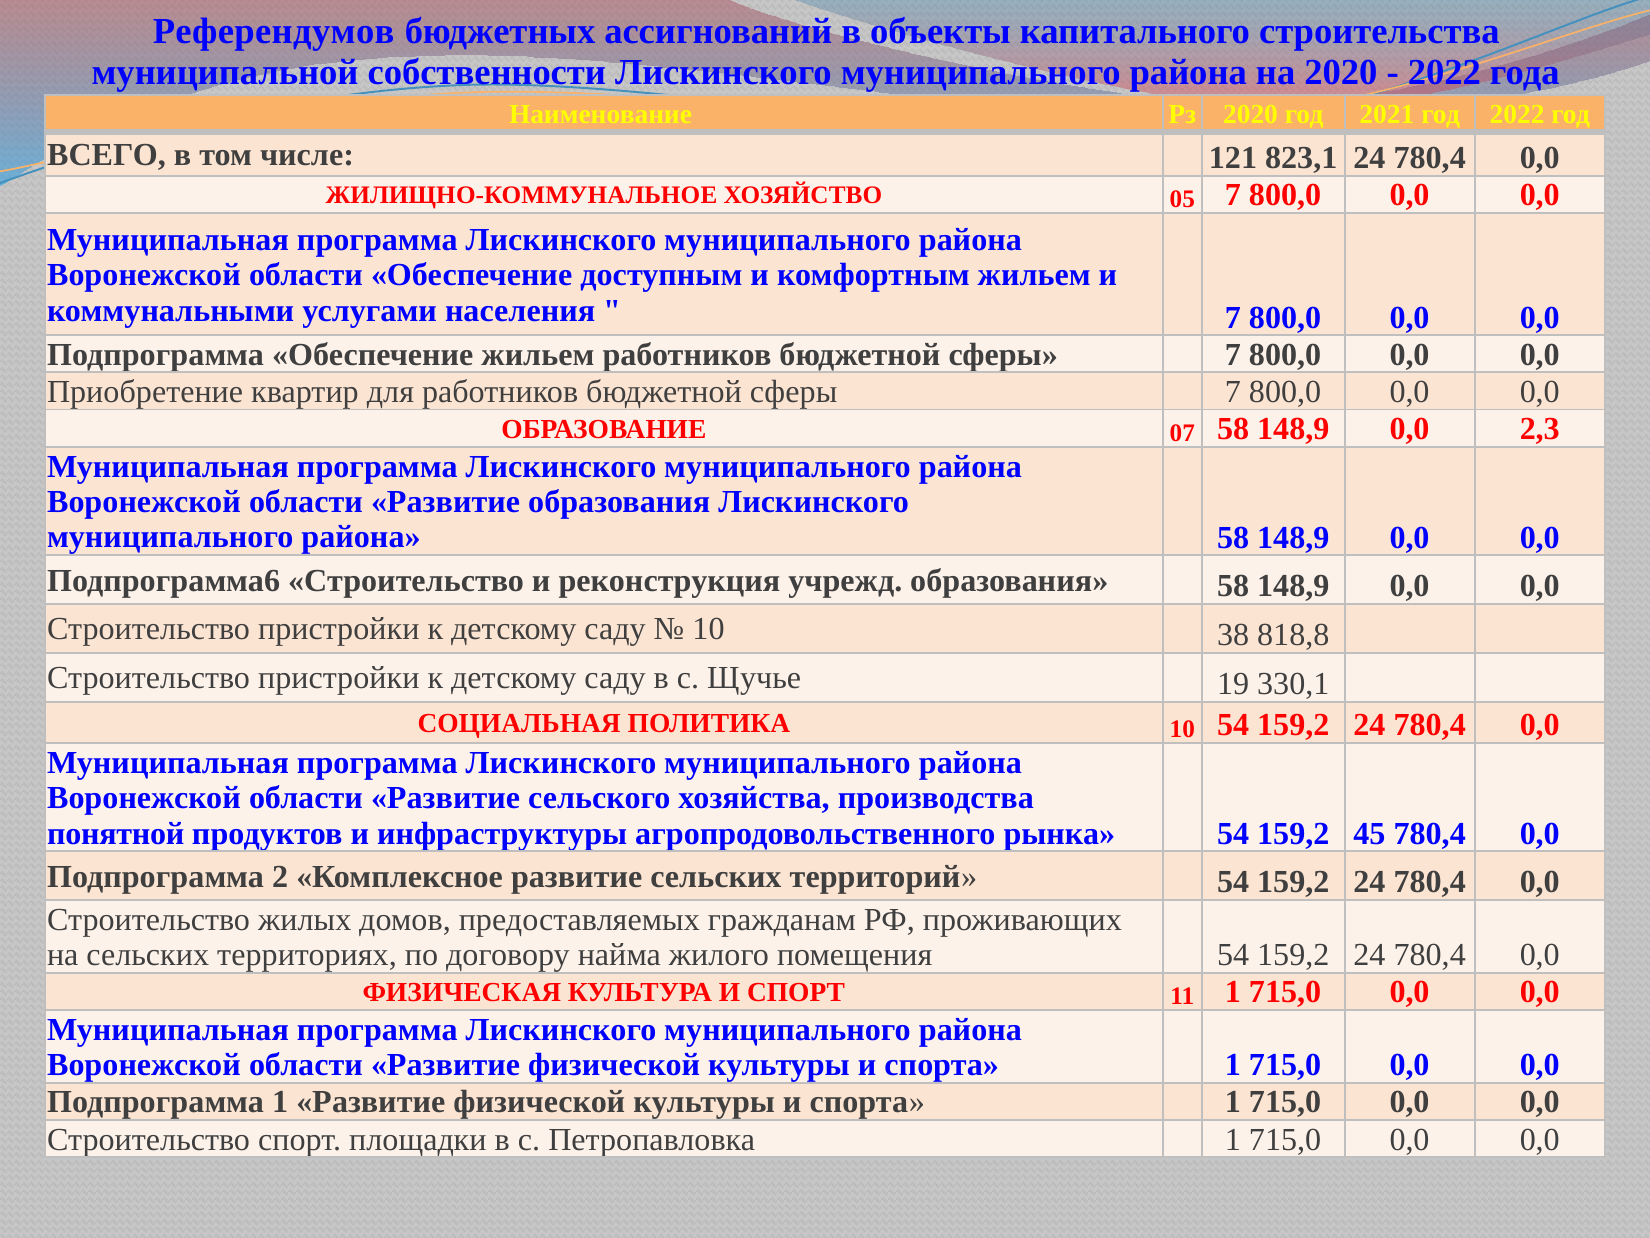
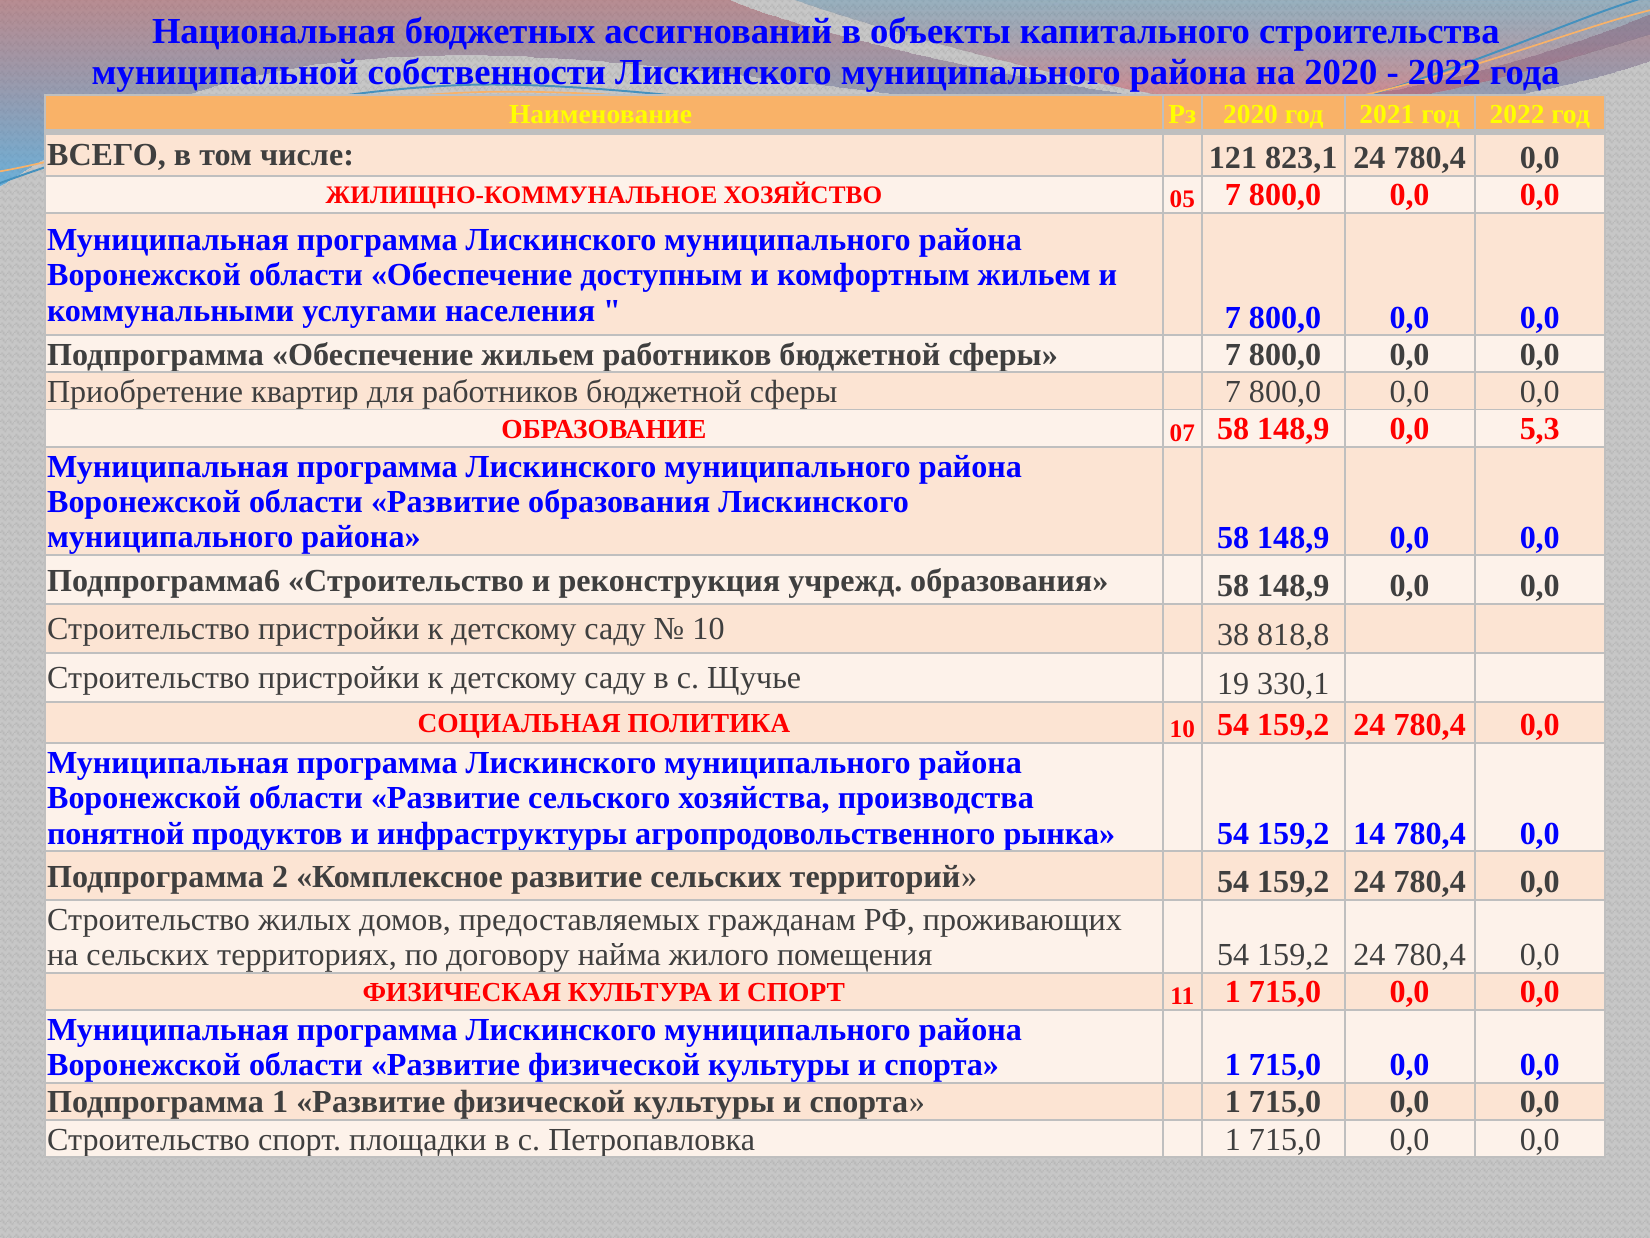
Референдумов: Референдумов -> Национальная
2,3: 2,3 -> 5,3
45: 45 -> 14
